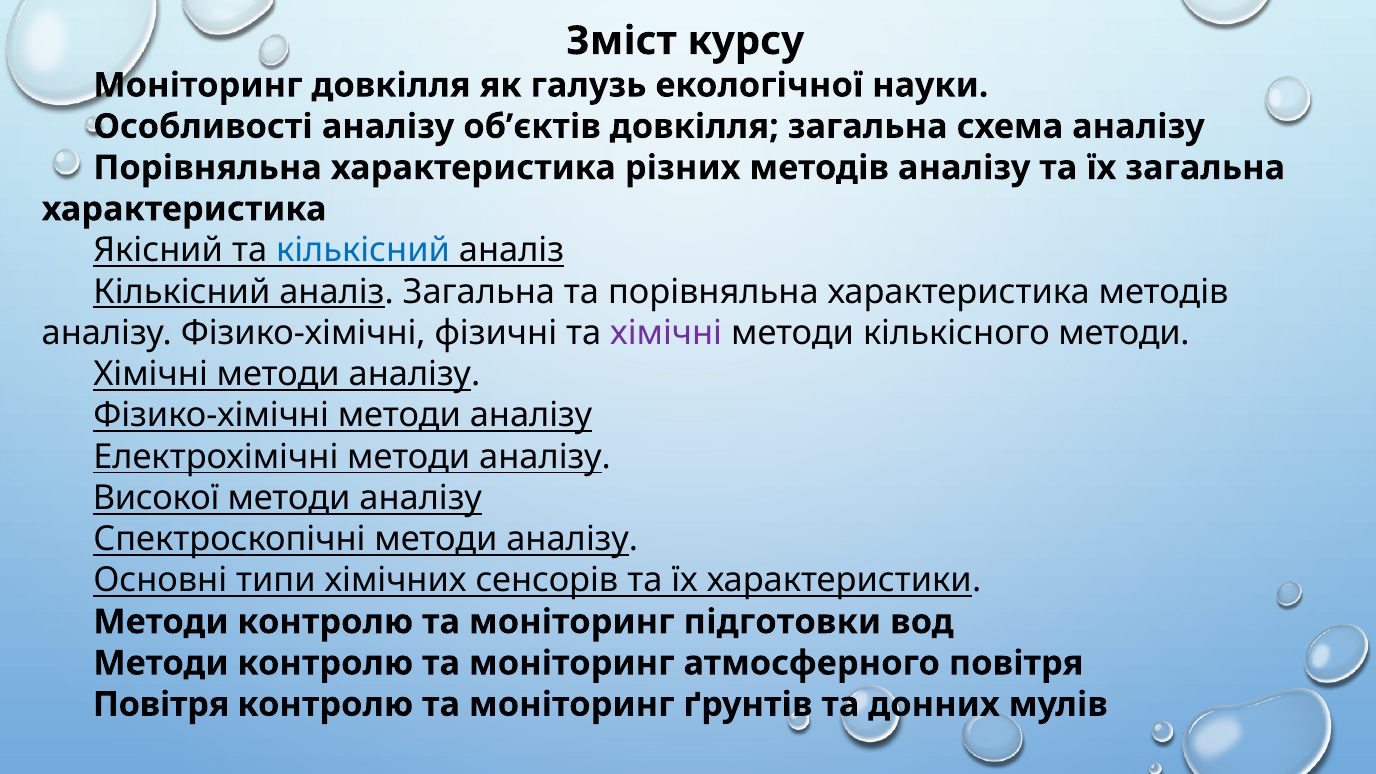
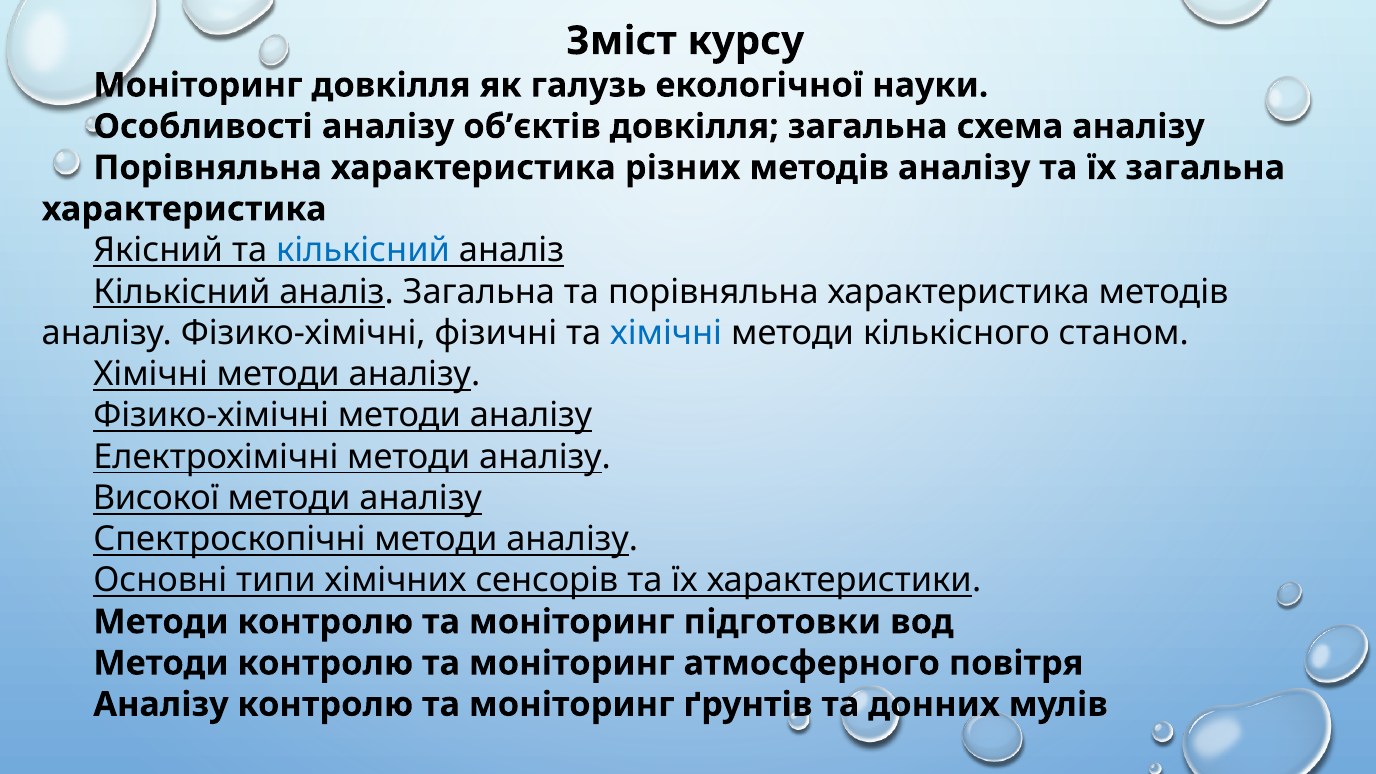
хімічні at (666, 333) colour: purple -> blue
кількісного методи: методи -> станом
Повітря at (161, 704): Повітря -> Аналізу
